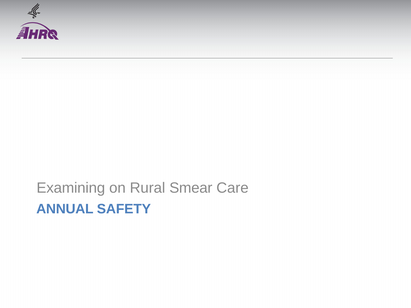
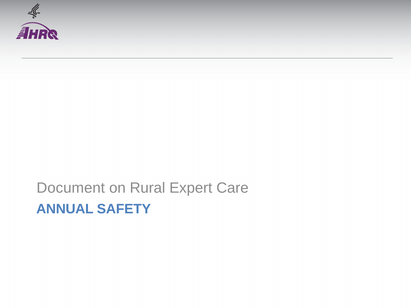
Examining: Examining -> Document
Smear: Smear -> Expert
